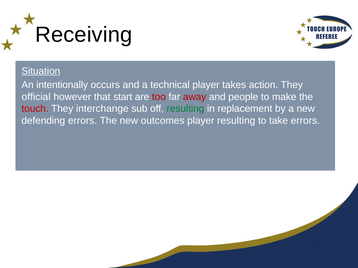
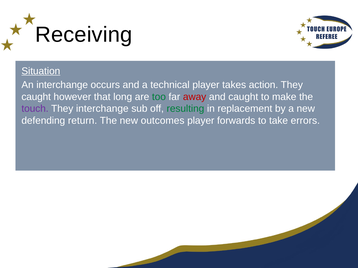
An intentionally: intentionally -> interchange
official at (36, 97): official -> caught
start: start -> long
too colour: red -> green
and people: people -> caught
touch colour: red -> purple
defending errors: errors -> return
player resulting: resulting -> forwards
